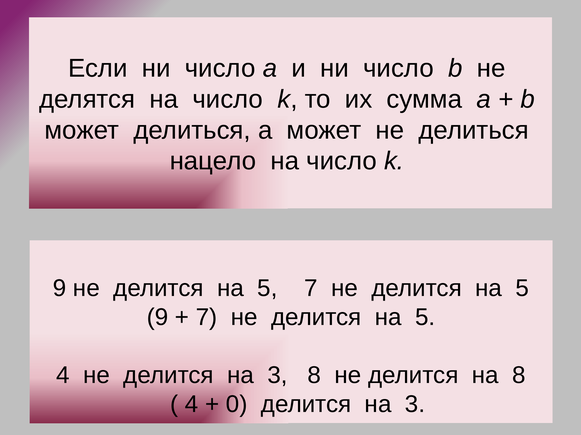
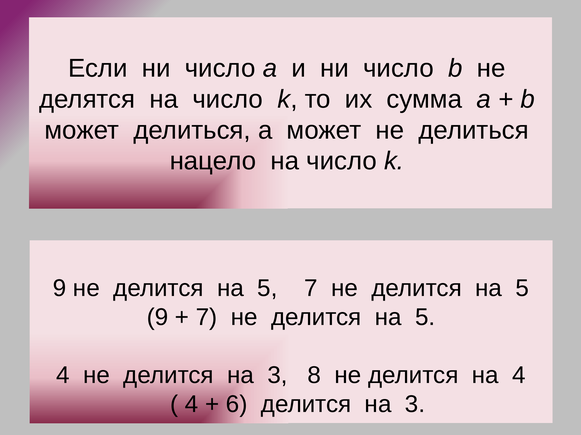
на 8: 8 -> 4
0: 0 -> 6
